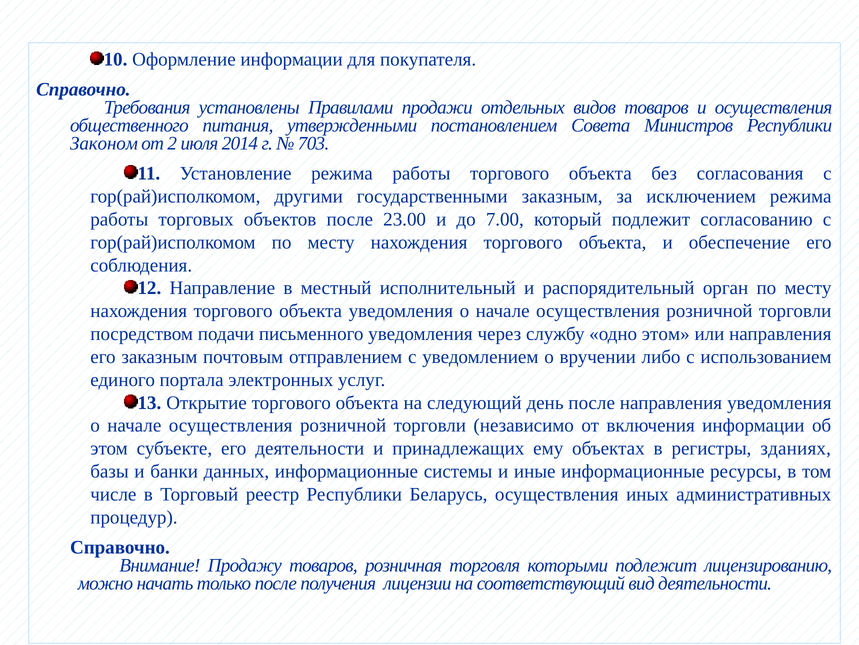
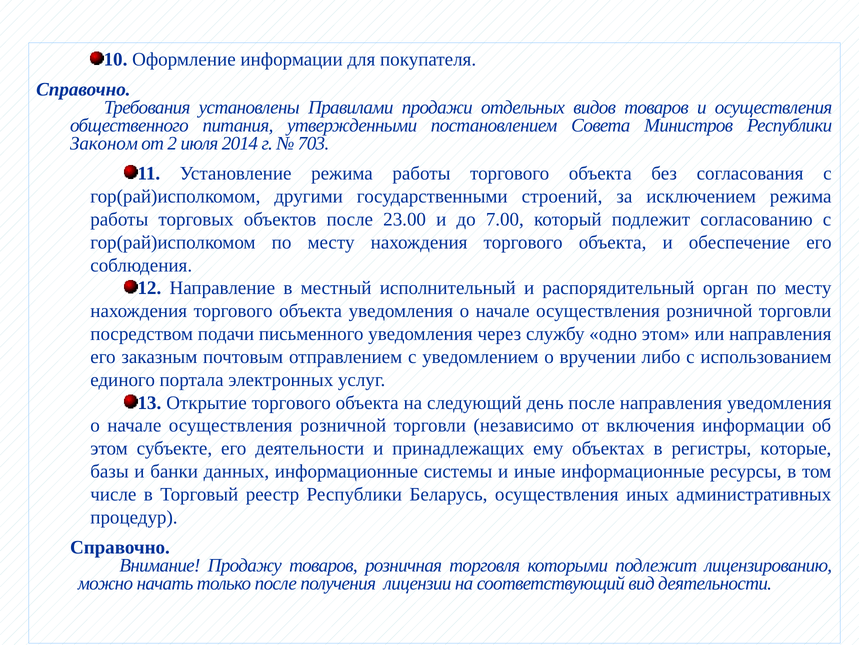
государственными заказным: заказным -> строений
зданиях: зданиях -> которые
